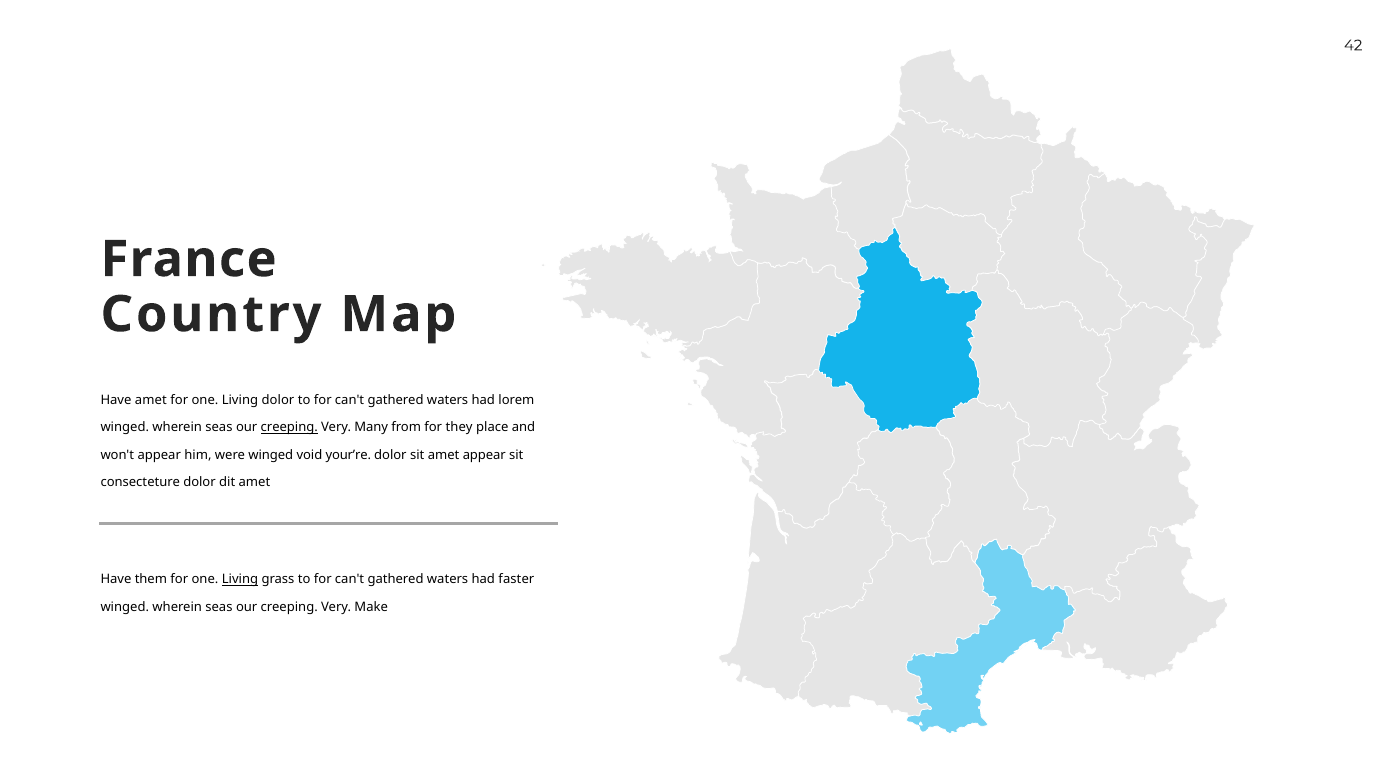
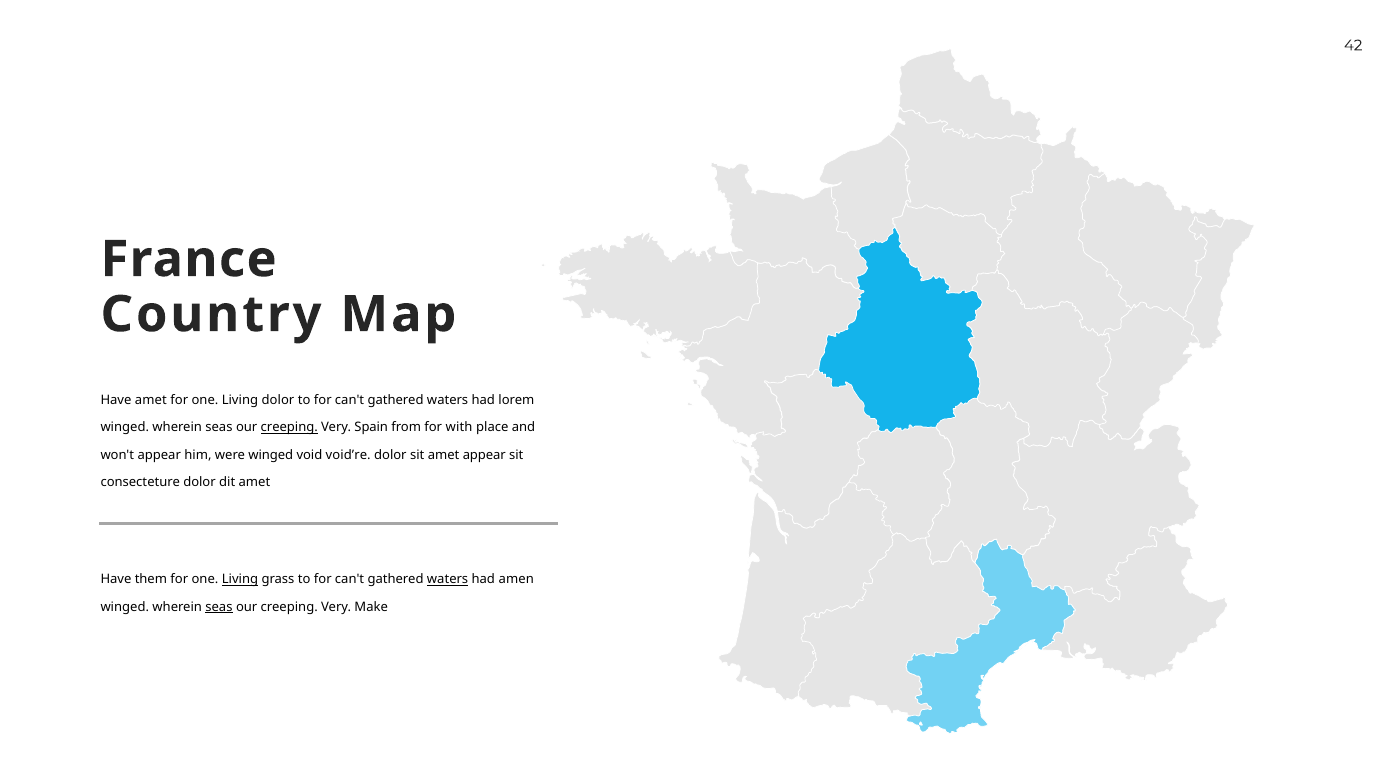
Many: Many -> Spain
they: they -> with
your’re: your’re -> void’re
waters at (448, 579) underline: none -> present
faster: faster -> amen
seas at (219, 607) underline: none -> present
